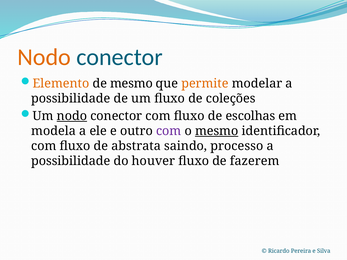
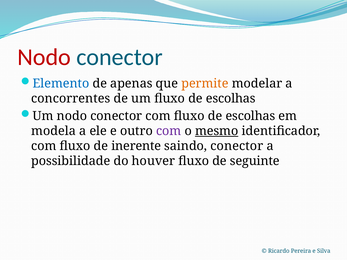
Nodo at (44, 57) colour: orange -> red
Elemento colour: orange -> blue
de mesmo: mesmo -> apenas
possibilidade at (71, 99): possibilidade -> concorrentes
um fluxo de coleções: coleções -> escolhas
nodo at (72, 116) underline: present -> none
abstrata: abstrata -> inerente
saindo processo: processo -> conector
fazerem: fazerem -> seguinte
